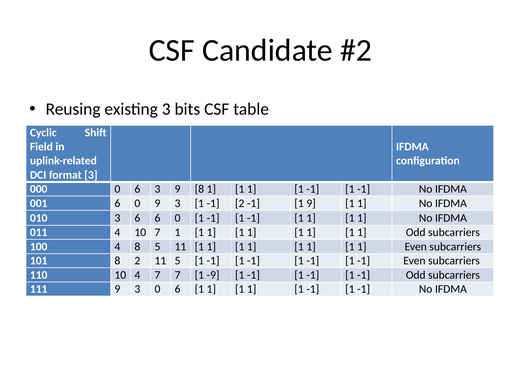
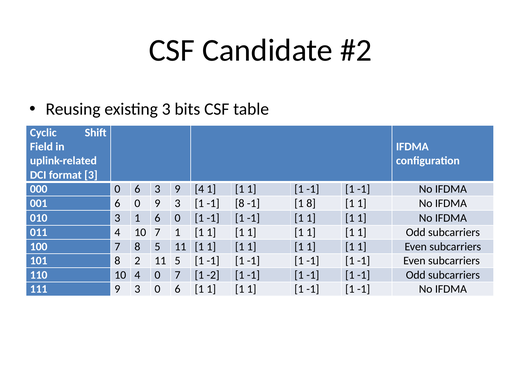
9 8: 8 -> 4
-1 2: 2 -> 8
1 9: 9 -> 8
010 3 6: 6 -> 1
100 4: 4 -> 7
4 7: 7 -> 0
-9: -9 -> -2
